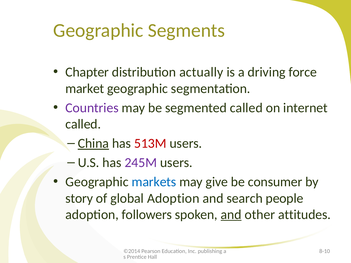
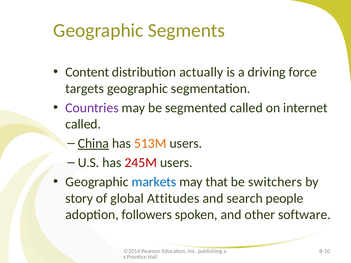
Chapter: Chapter -> Content
market: market -> targets
513M colour: red -> orange
245M colour: purple -> red
give: give -> that
consumer: consumer -> switchers
global Adoption: Adoption -> Attitudes
and at (231, 215) underline: present -> none
attitudes: attitudes -> software
